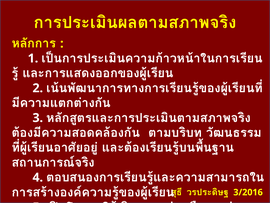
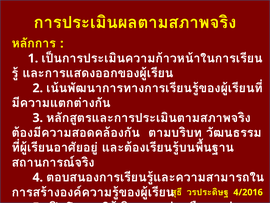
3/2016: 3/2016 -> 4/2016
